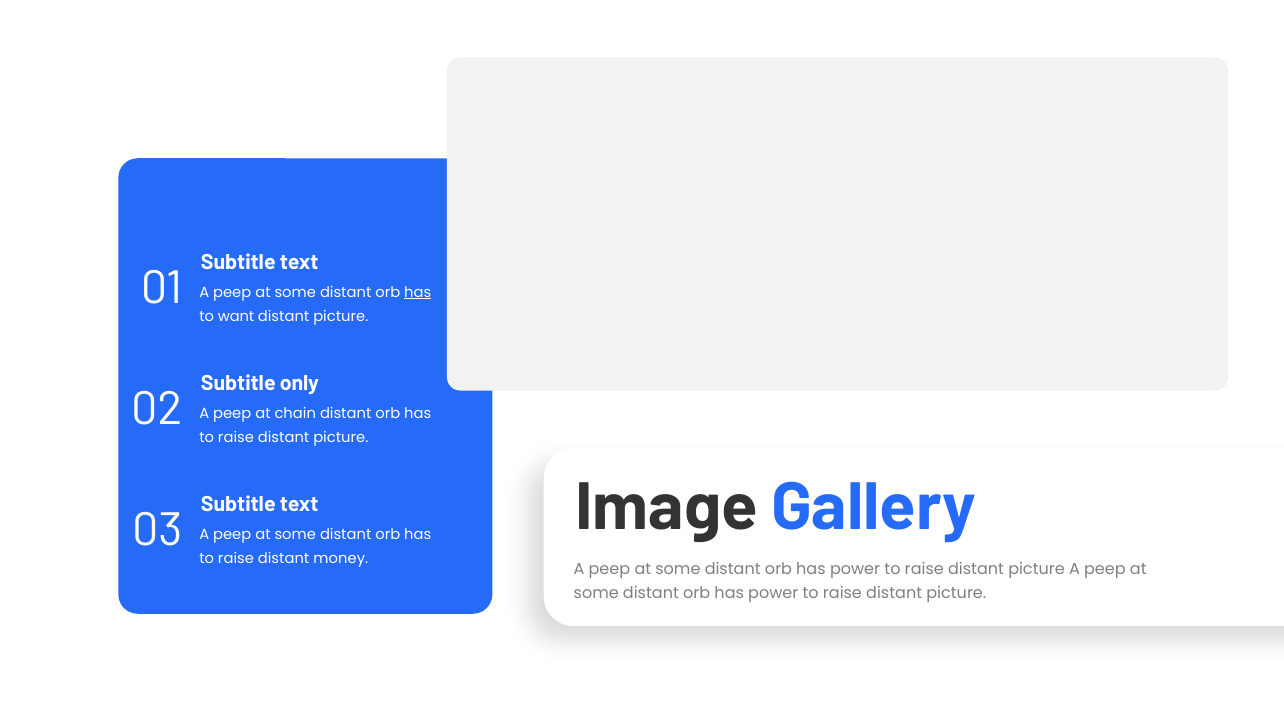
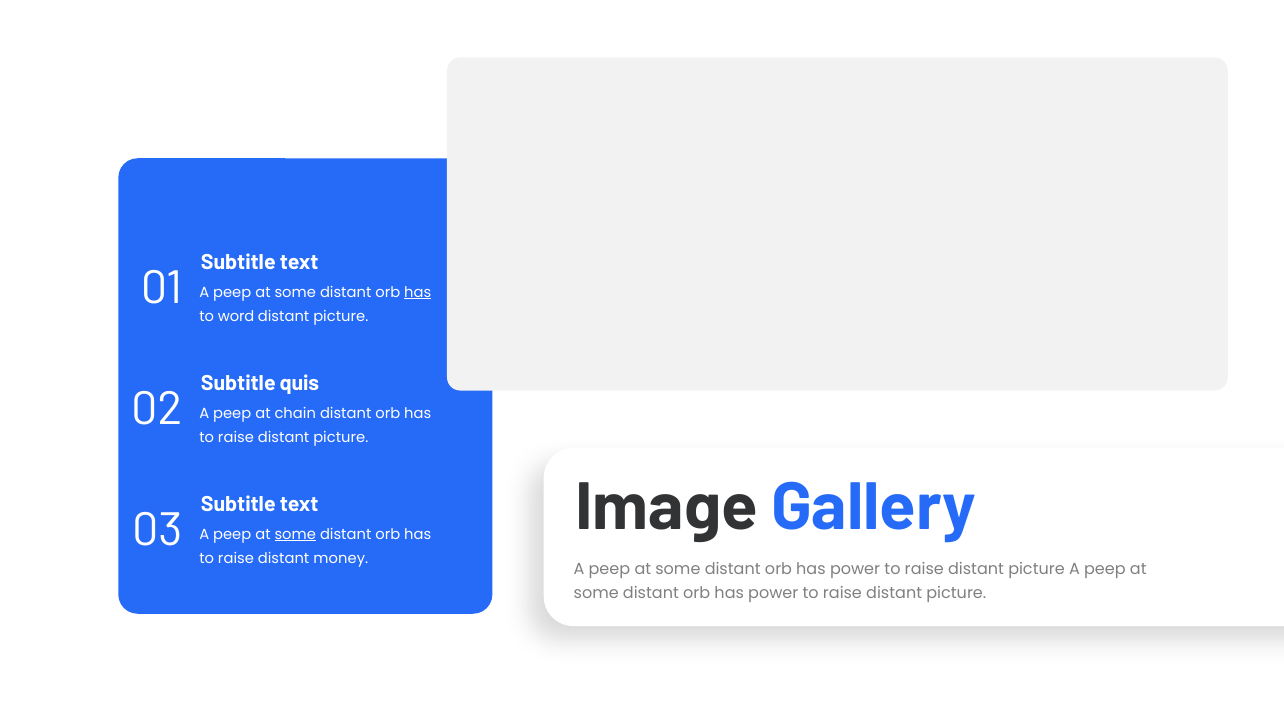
want: want -> word
only: only -> quis
some at (295, 535) underline: none -> present
